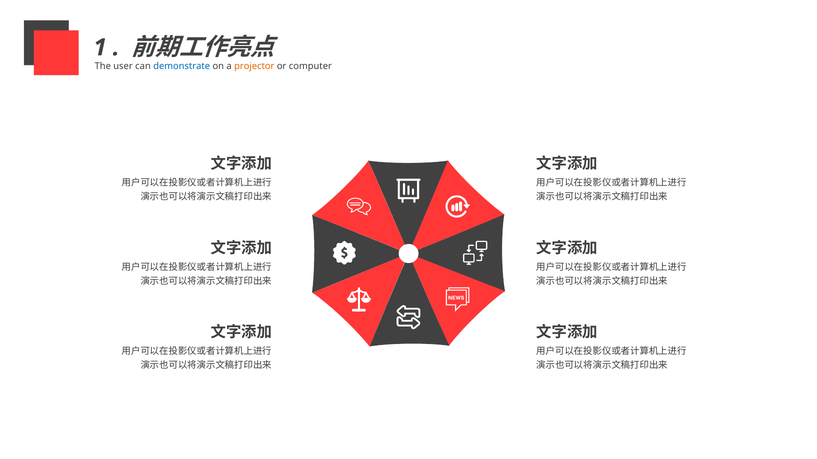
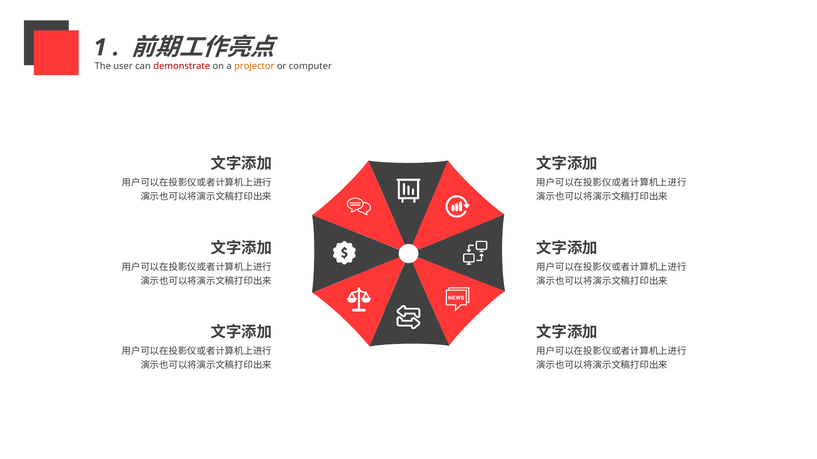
demonstrate colour: blue -> red
